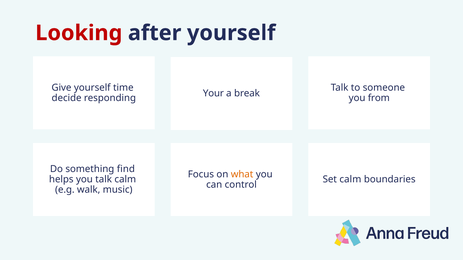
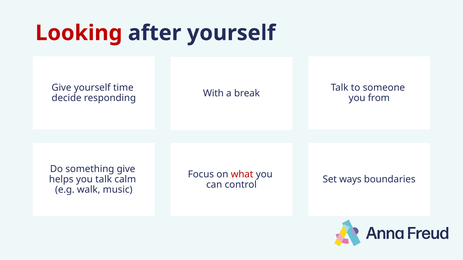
Your: Your -> With
something find: find -> give
what colour: orange -> red
Set calm: calm -> ways
